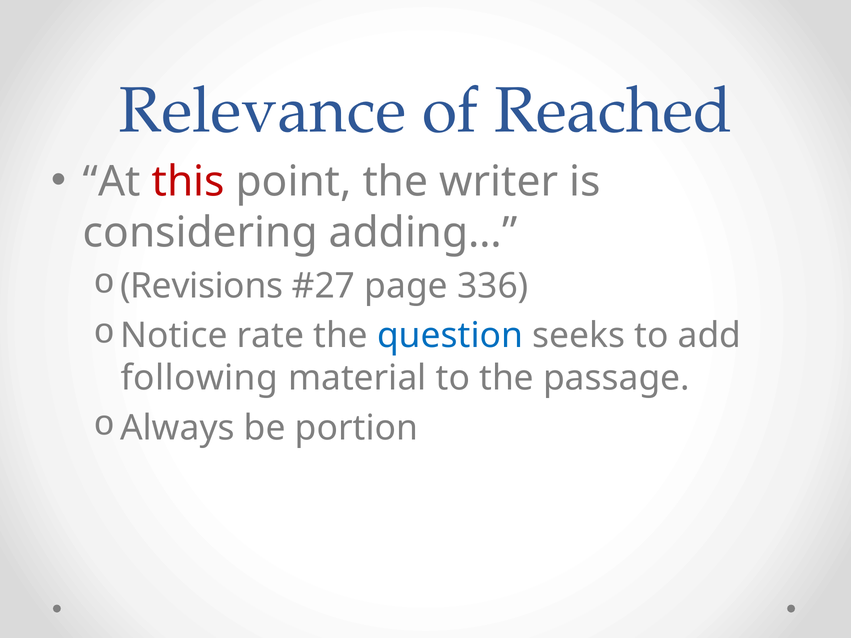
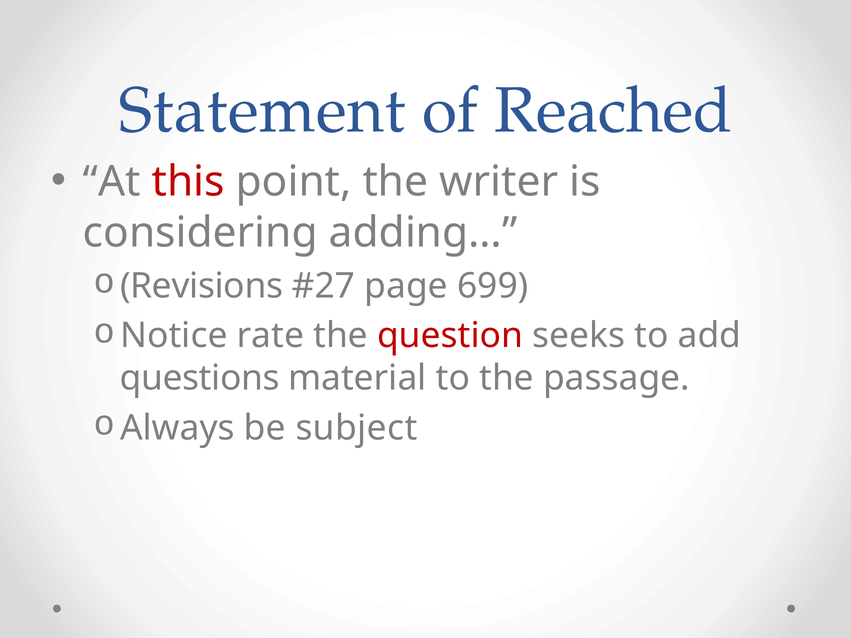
Relevance: Relevance -> Statement
336: 336 -> 699
question colour: blue -> red
following: following -> questions
portion: portion -> subject
